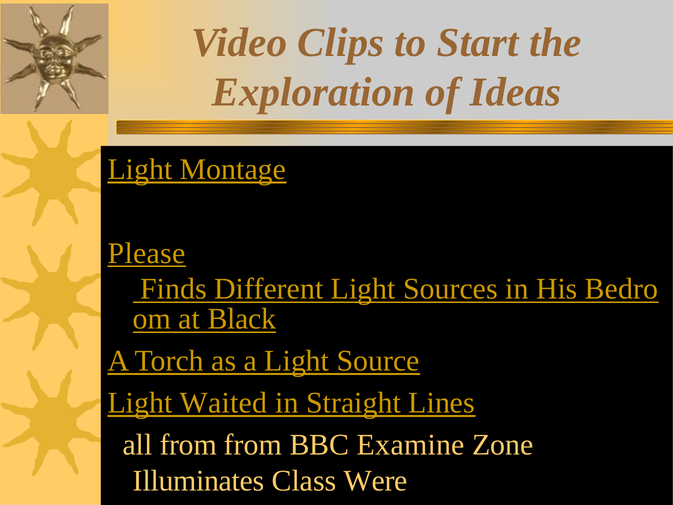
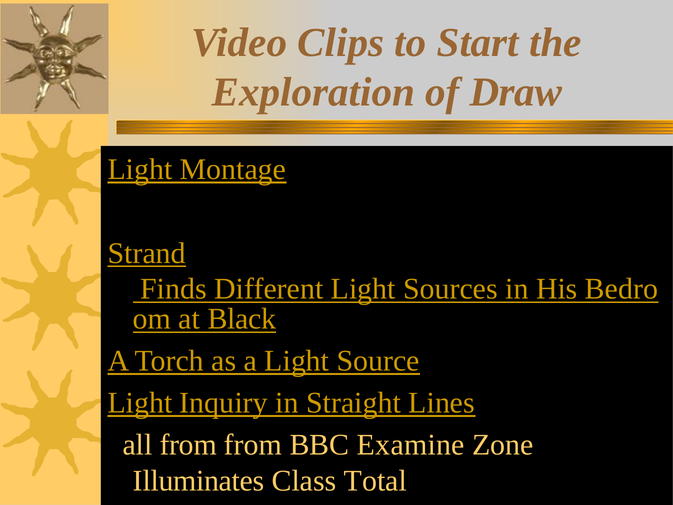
Ideas: Ideas -> Draw
Please: Please -> Strand
Waited: Waited -> Inquiry
Were: Were -> Total
